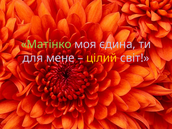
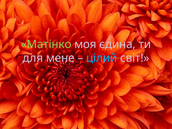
цілий colour: yellow -> light blue
